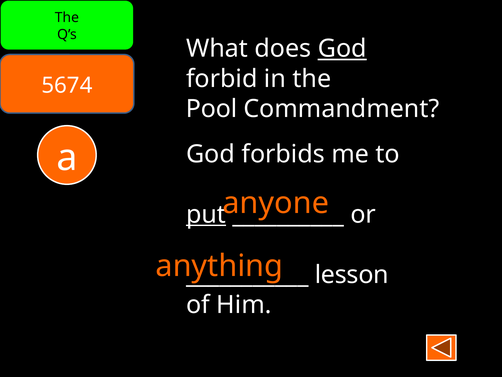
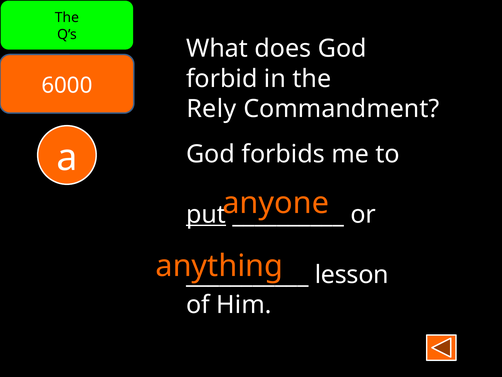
God at (342, 49) underline: present -> none
5674: 5674 -> 6000
Pool: Pool -> Rely
